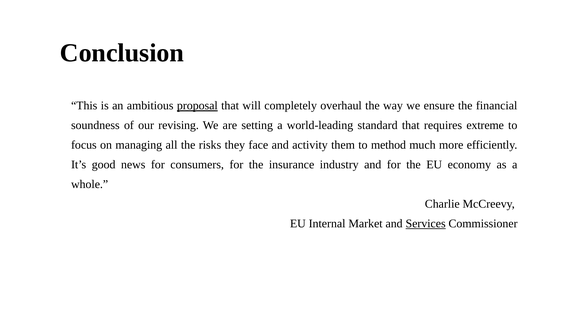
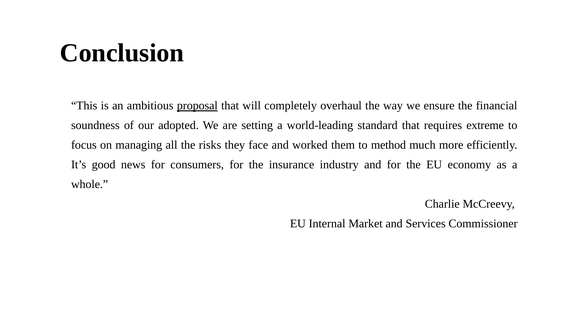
revising: revising -> adopted
activity: activity -> worked
Services underline: present -> none
